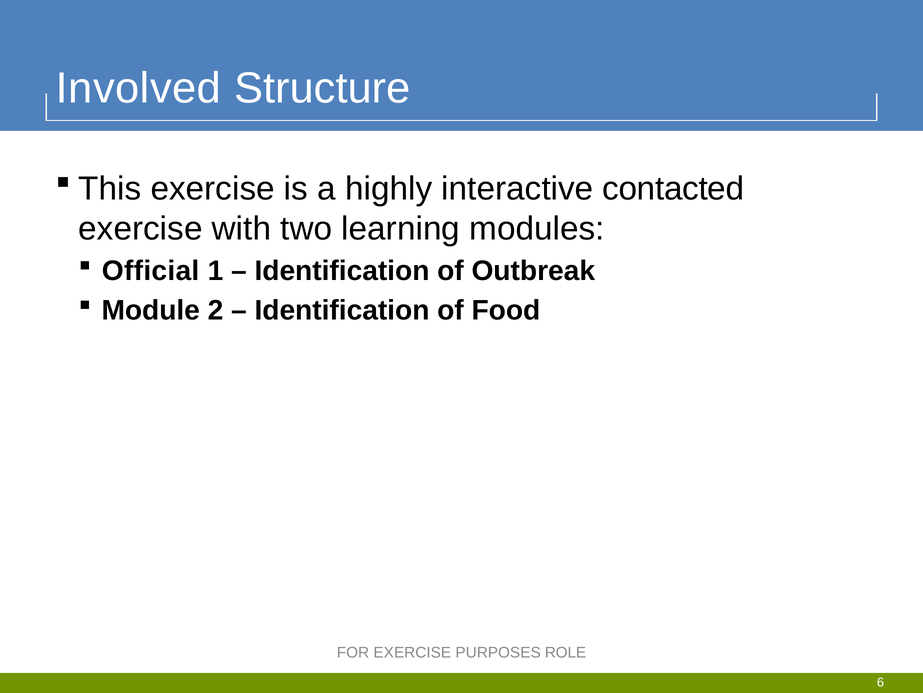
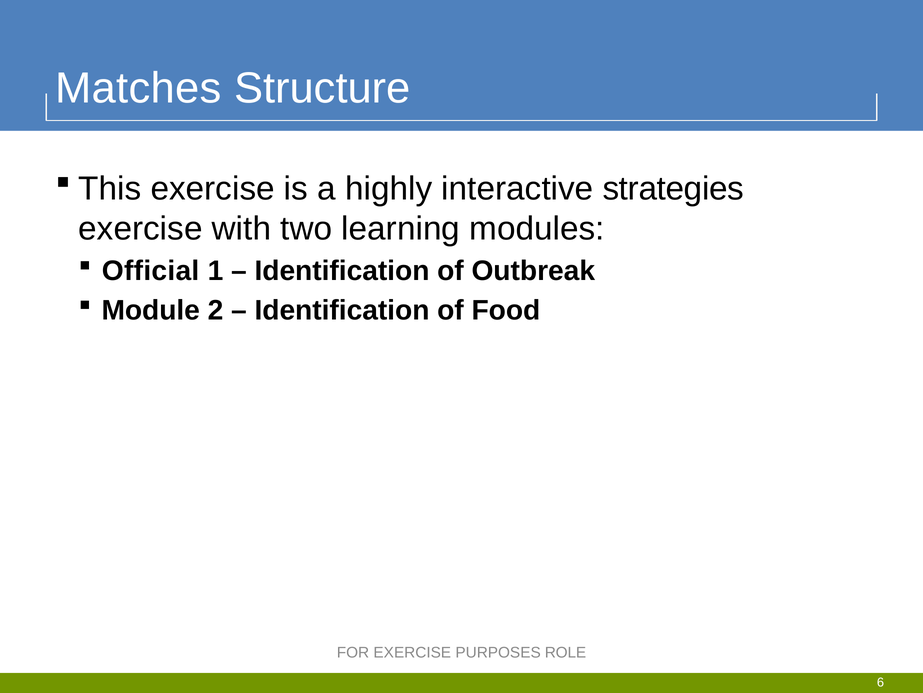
Involved: Involved -> Matches
contacted: contacted -> strategies
